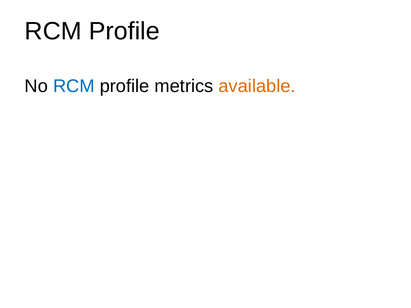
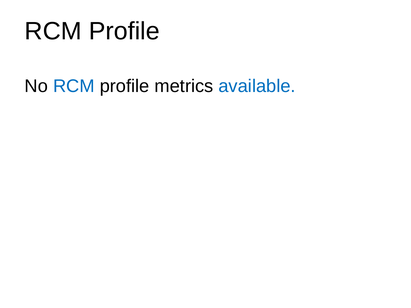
available colour: orange -> blue
